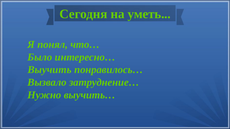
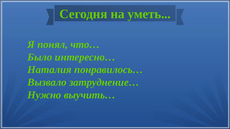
Выучить: Выучить -> Наталия
